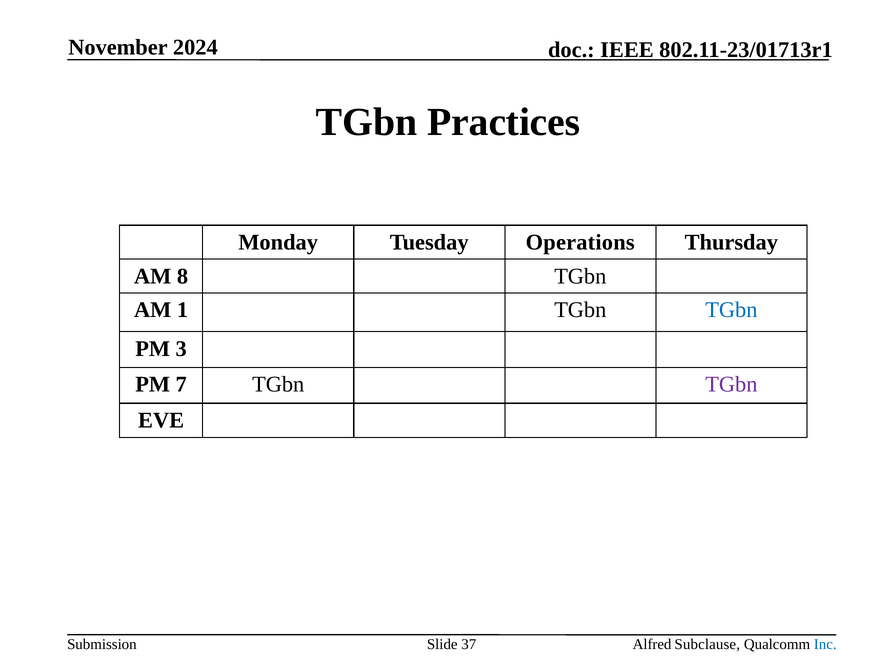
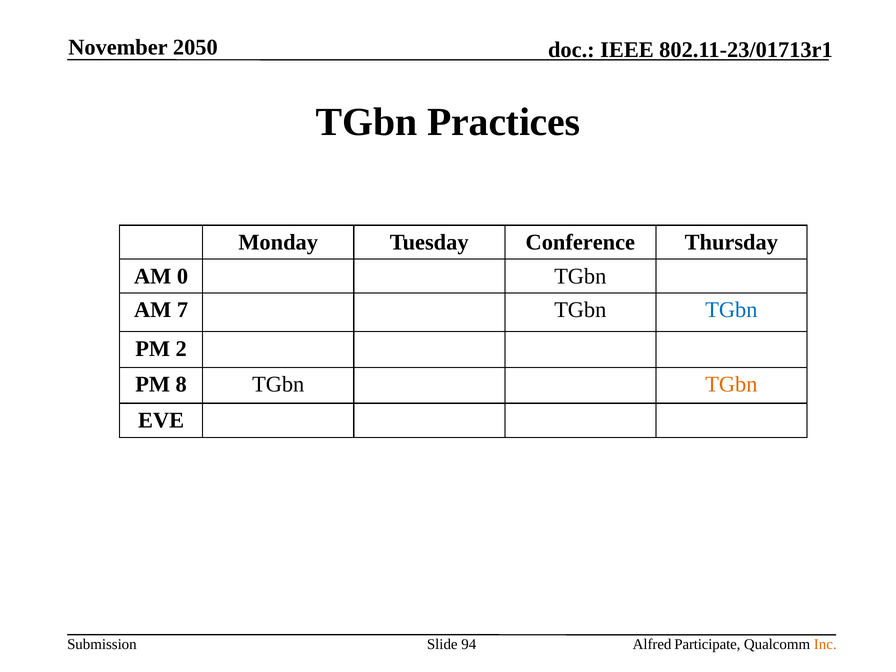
2024: 2024 -> 2050
Operations: Operations -> Conference
8: 8 -> 0
1: 1 -> 7
3: 3 -> 2
7: 7 -> 8
TGbn at (731, 385) colour: purple -> orange
37: 37 -> 94
Subclause: Subclause -> Participate
Inc colour: blue -> orange
